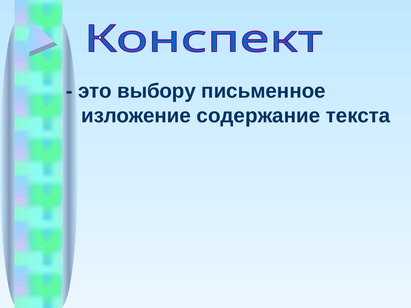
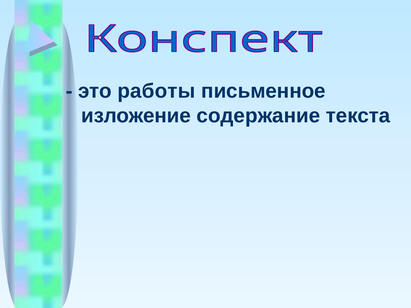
выбору: выбору -> работы
